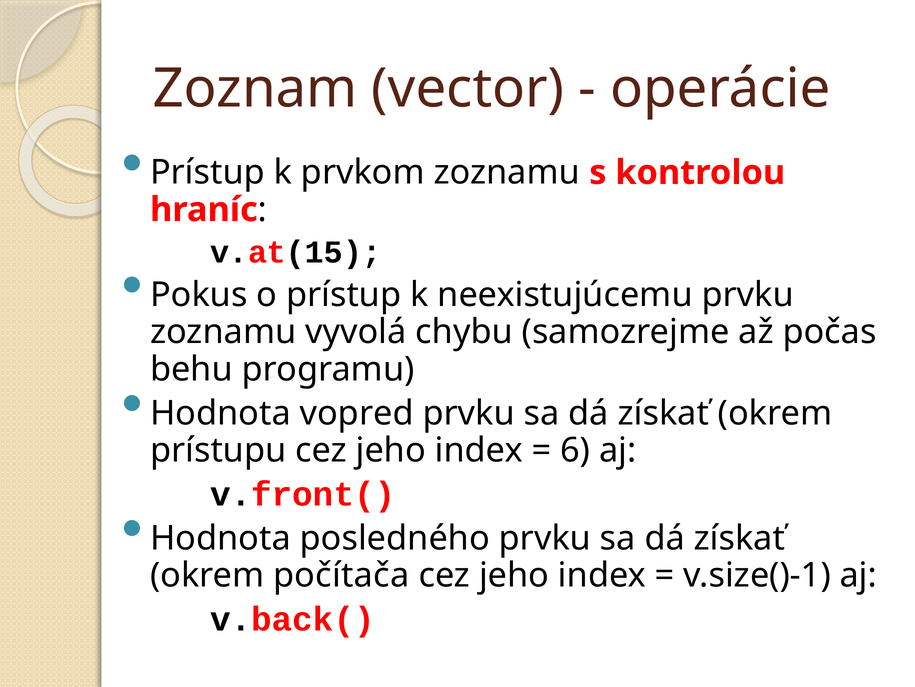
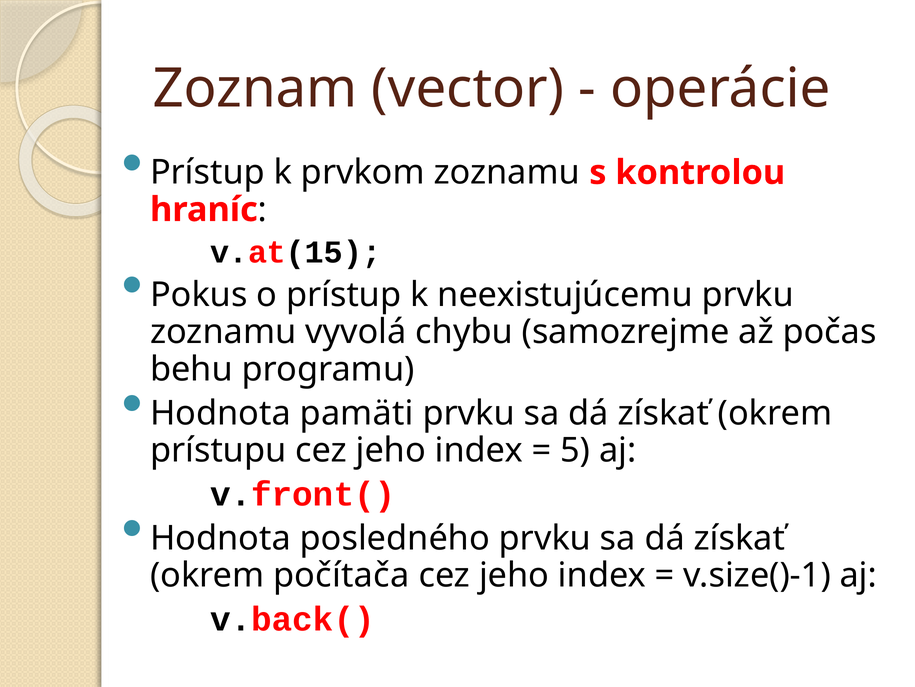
vopred: vopred -> pamäti
6: 6 -> 5
